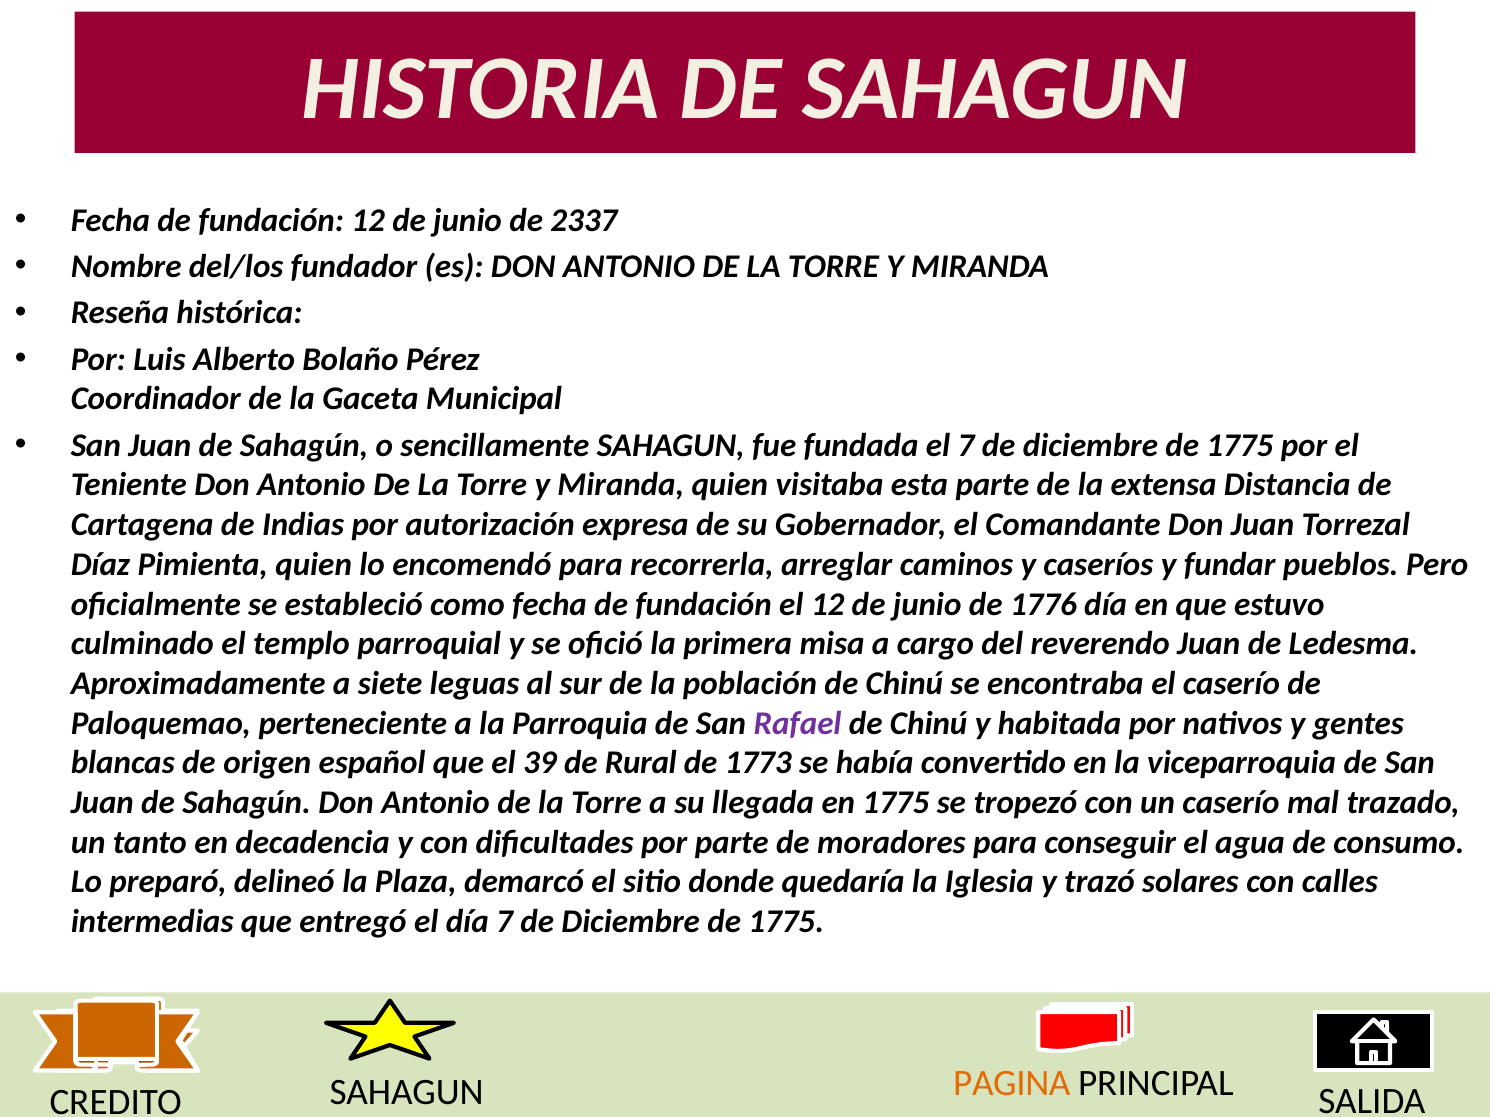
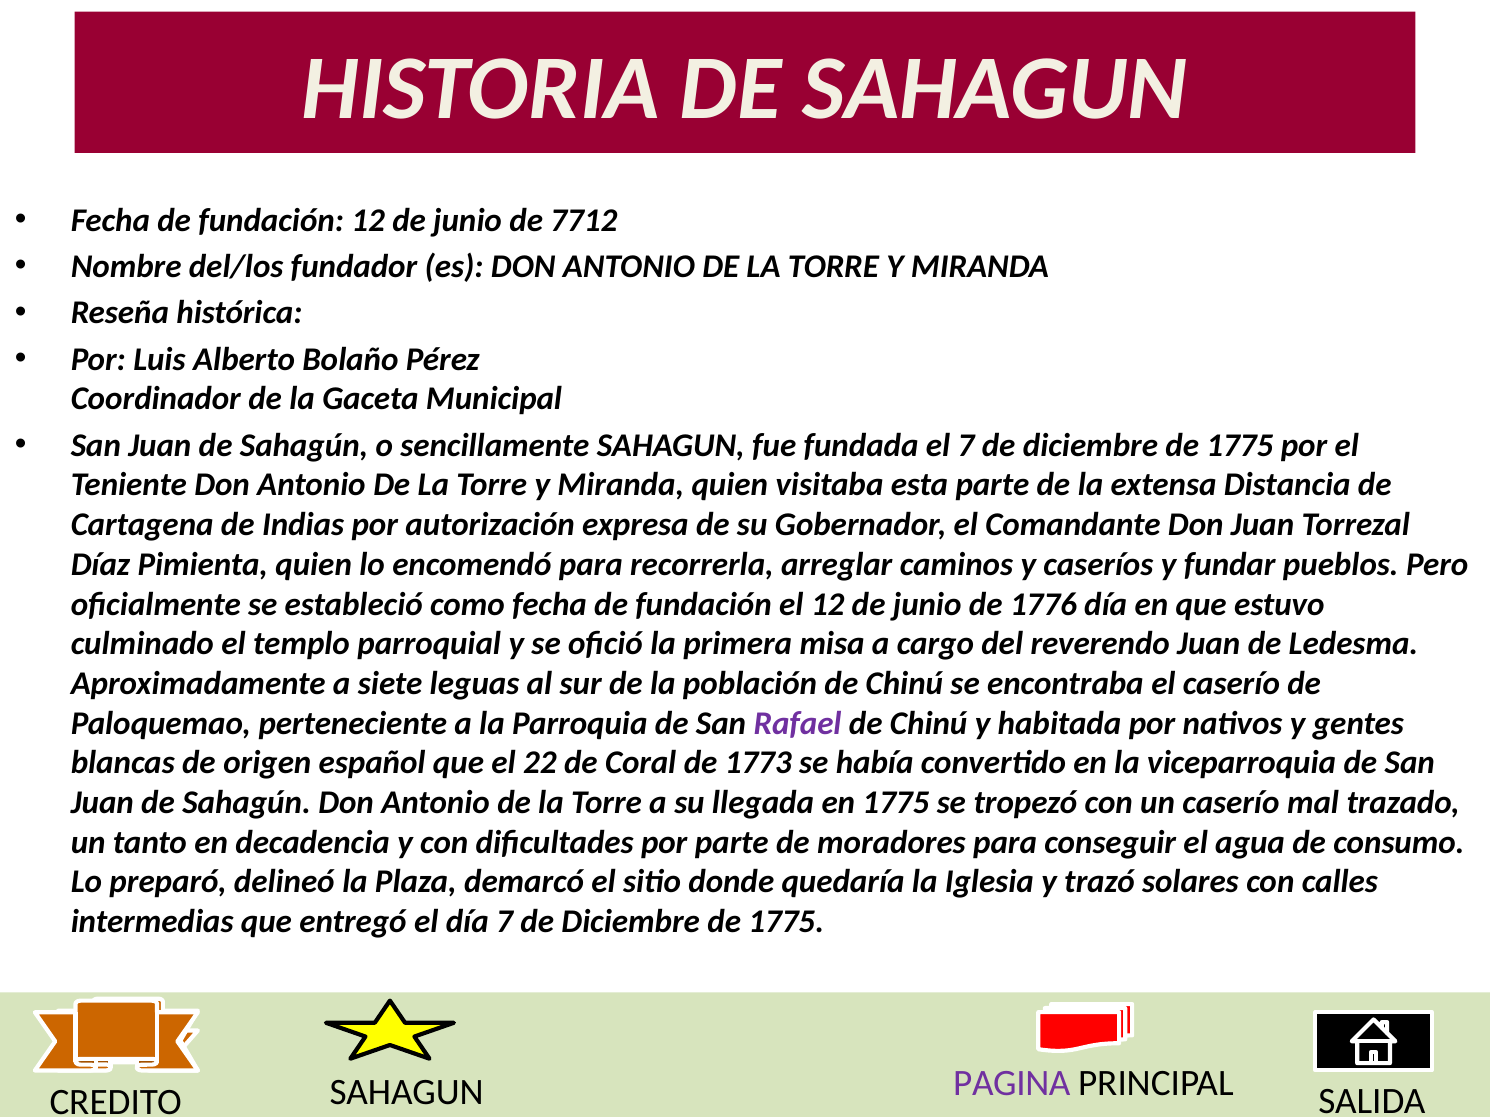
2337: 2337 -> 7712
39: 39 -> 22
Rural: Rural -> Coral
PAGINA colour: orange -> purple
